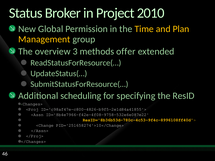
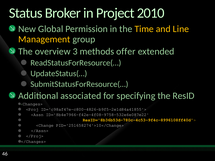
Plan: Plan -> Line
scheduling: scheduling -> associated
